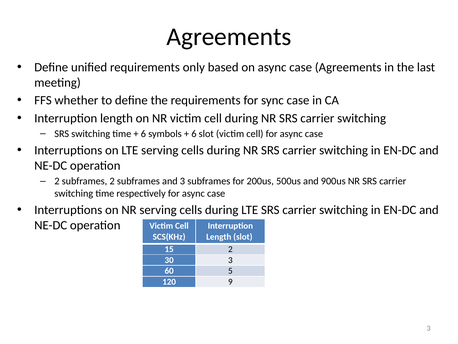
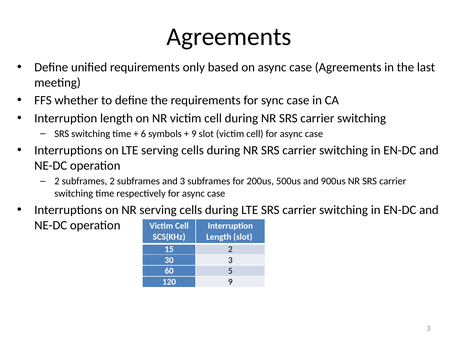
6 at (194, 134): 6 -> 9
